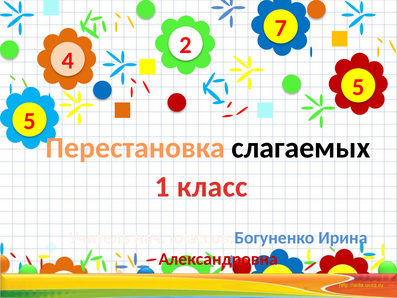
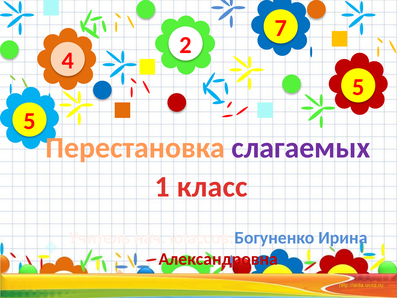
слагаемых colour: black -> purple
